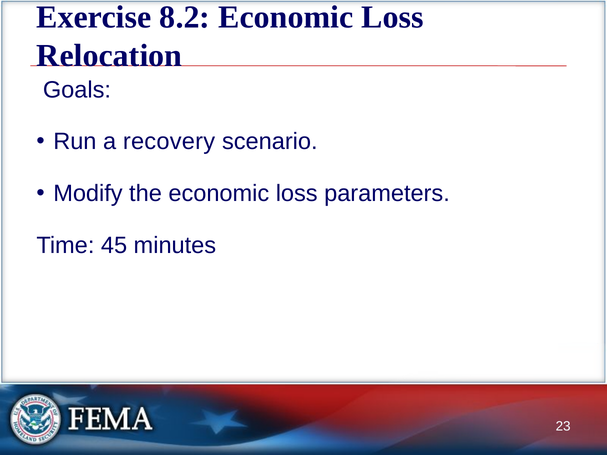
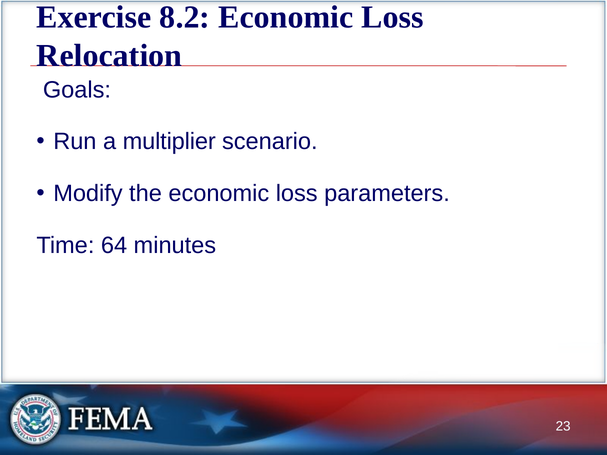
recovery: recovery -> multiplier
45: 45 -> 64
